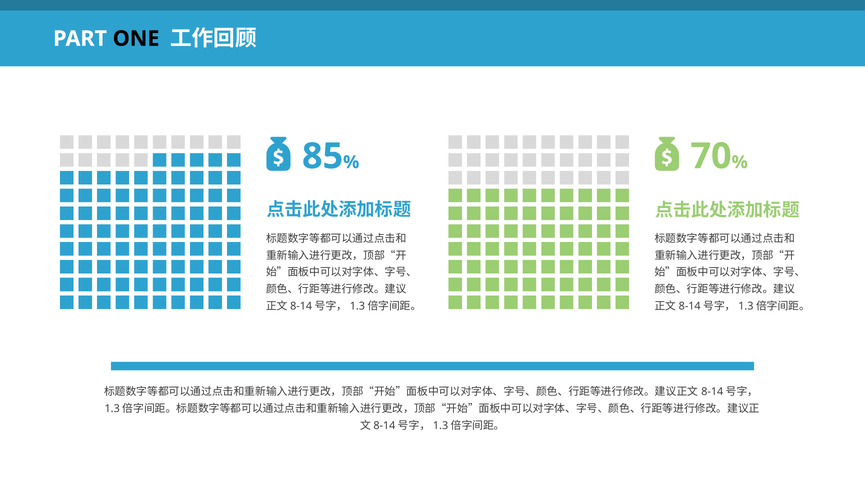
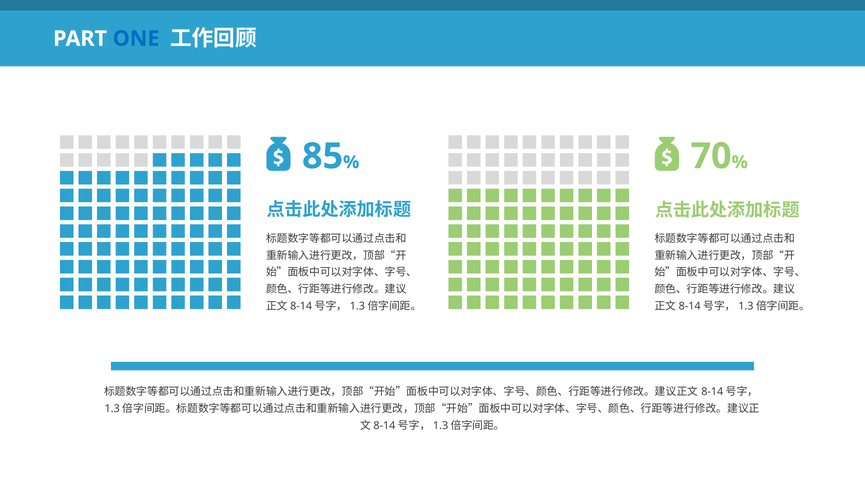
ONE colour: black -> blue
